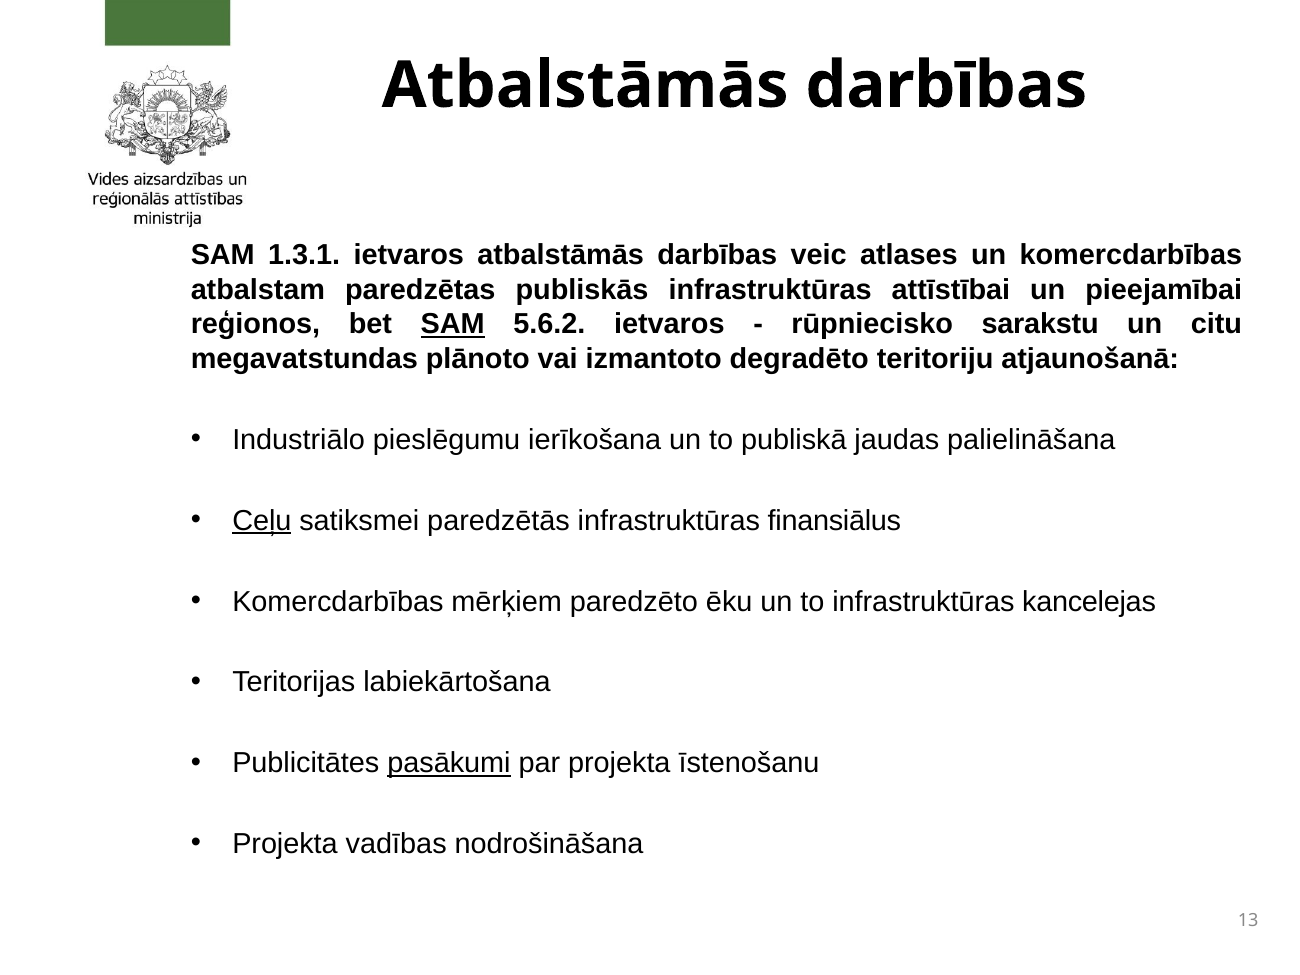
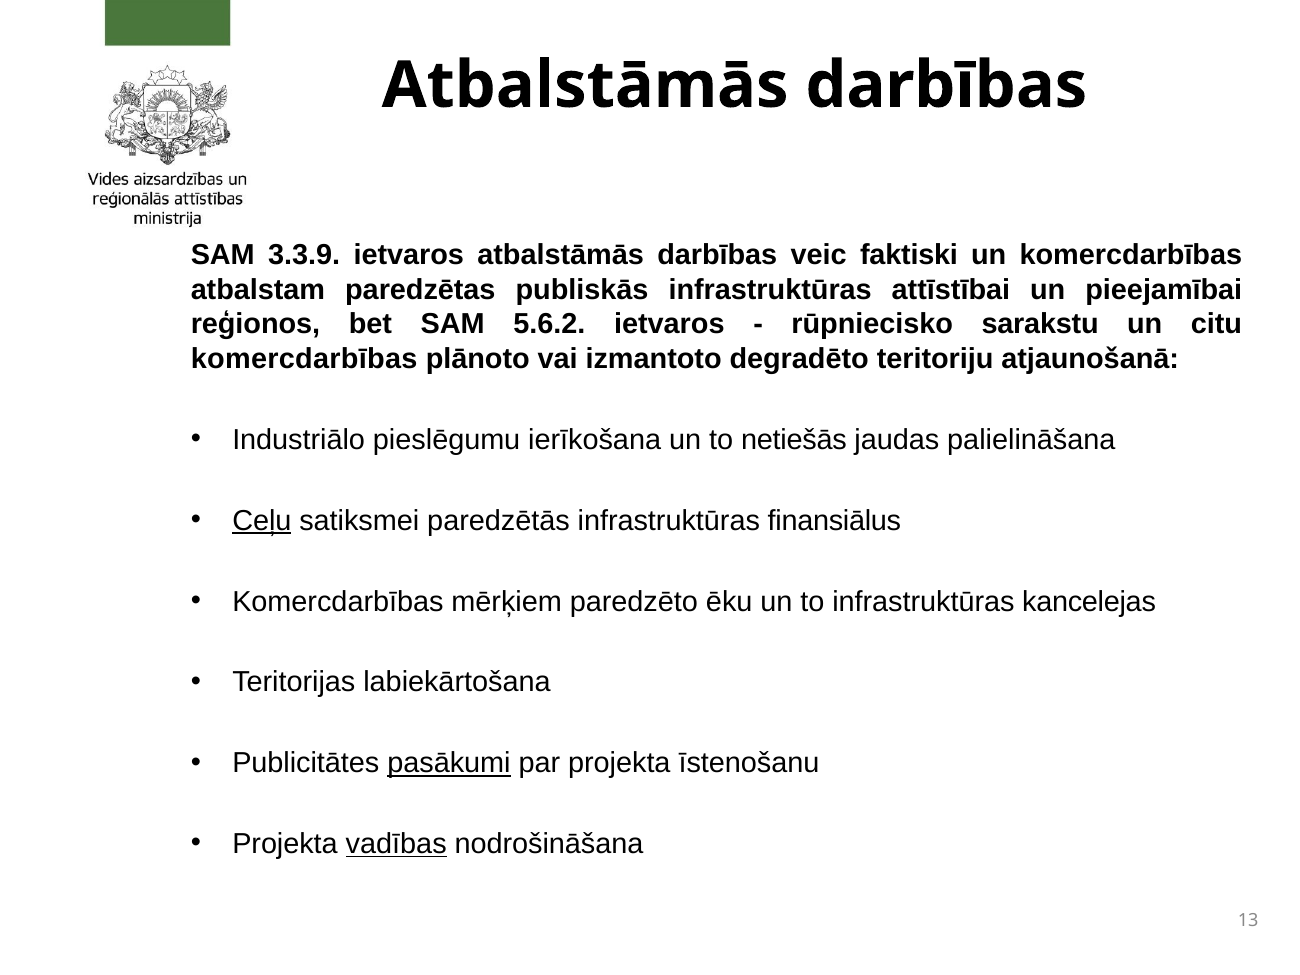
1.3.1: 1.3.1 -> 3.3.9
atlases: atlases -> faktiski
SAM at (453, 324) underline: present -> none
megavatstundas at (304, 359): megavatstundas -> komercdarbības
publiskā: publiskā -> netiešās
vadības underline: none -> present
